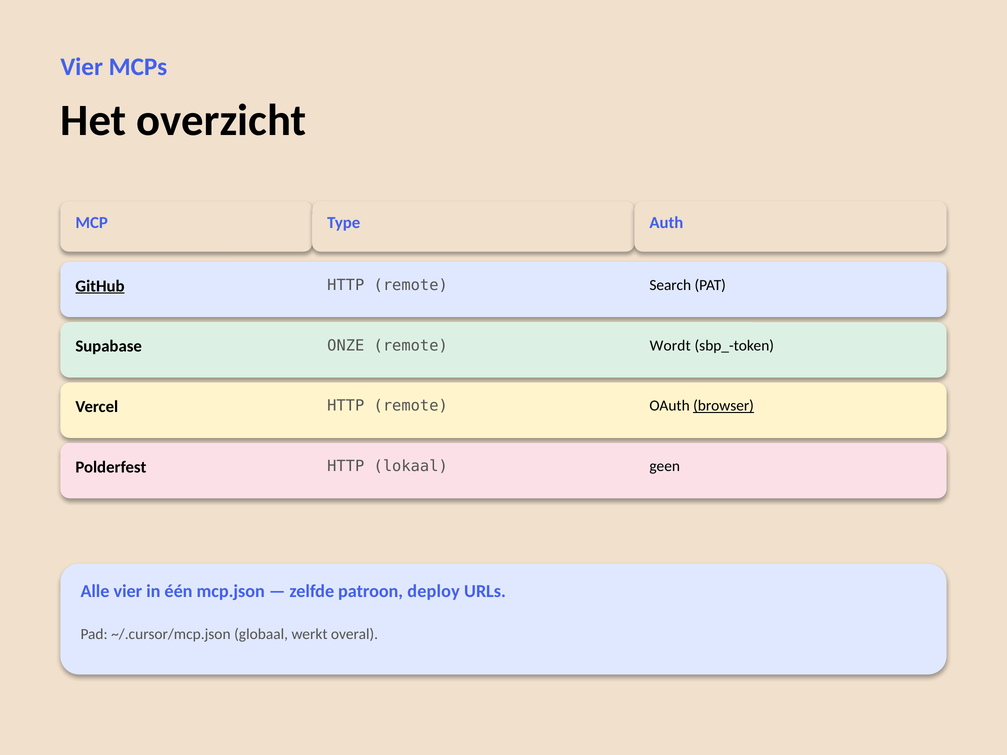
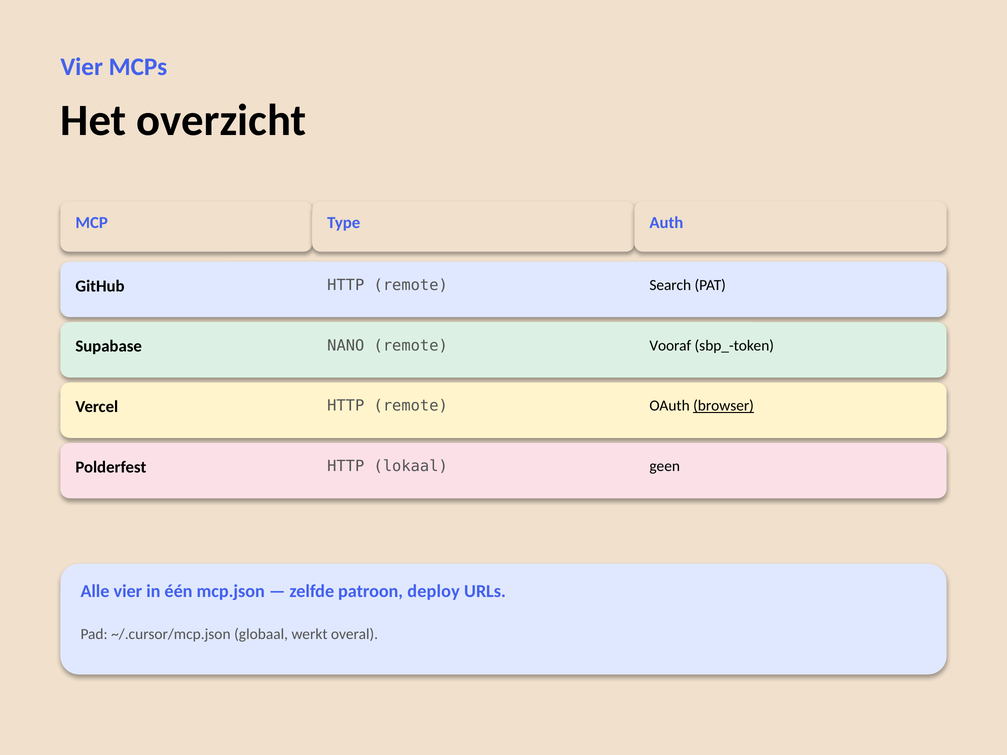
GitHub underline: present -> none
ONZE: ONZE -> NANO
Wordt: Wordt -> Vooraf
